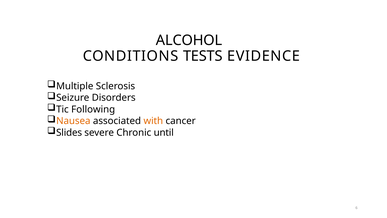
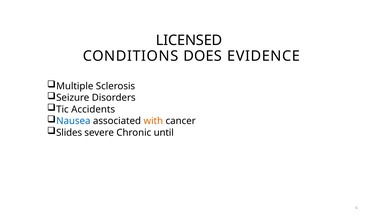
ALCOHOL: ALCOHOL -> LICENSED
TESTS: TESTS -> DOES
Following: Following -> Accidents
Nausea colour: orange -> blue
